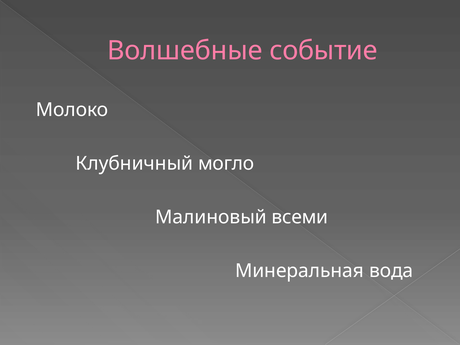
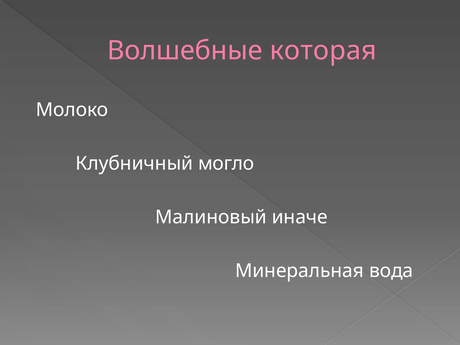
событие: событие -> которая
всеми: всеми -> иначе
